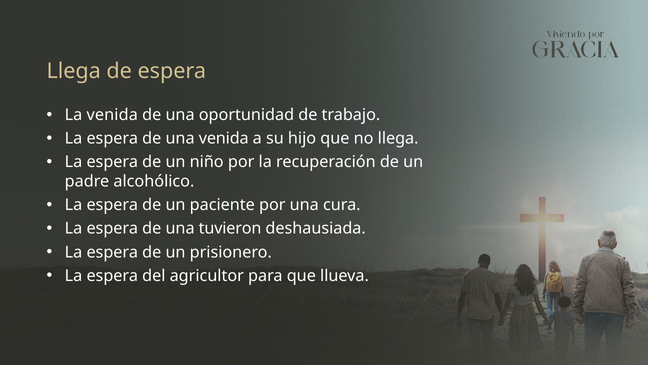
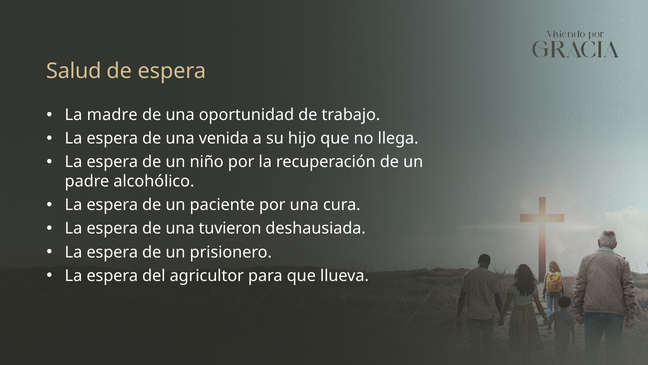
Llega at (74, 71): Llega -> Salud
La venida: venida -> madre
